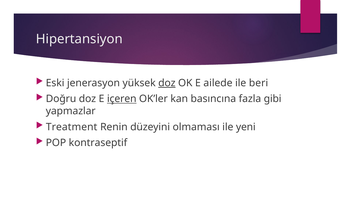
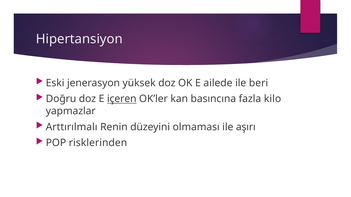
doz at (167, 83) underline: present -> none
gibi: gibi -> kilo
Treatment: Treatment -> Arttırılmalı
yeni: yeni -> aşırı
kontraseptif: kontraseptif -> risklerinden
